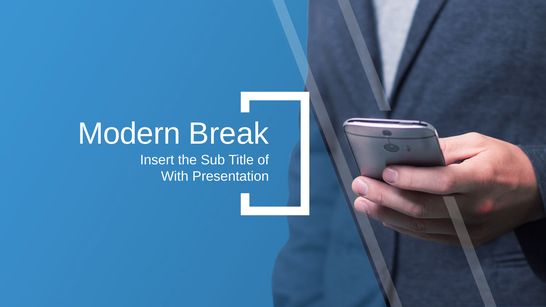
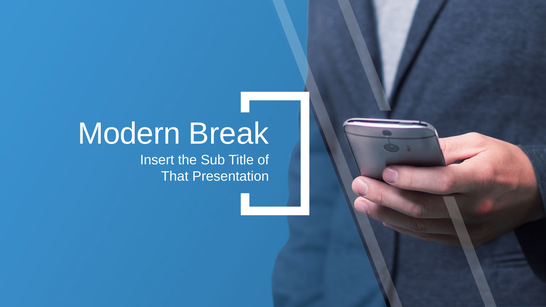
With: With -> That
